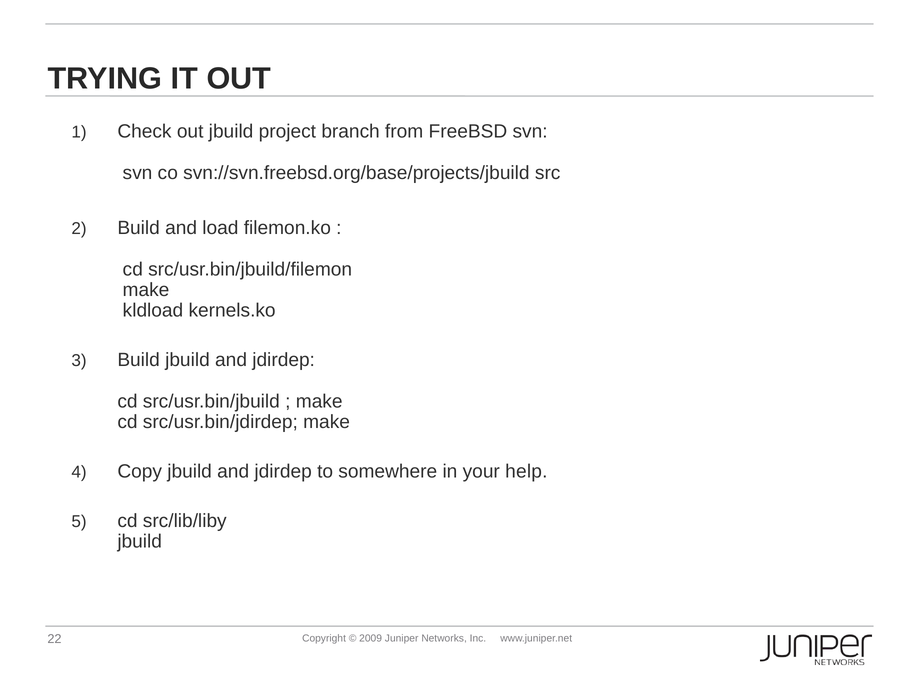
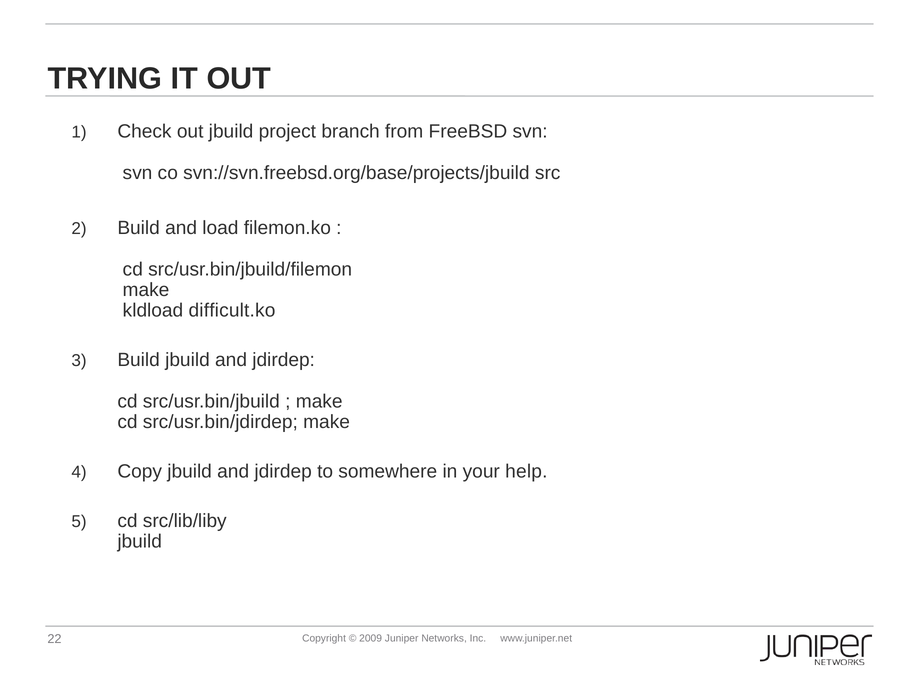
kernels.ko: kernels.ko -> difficult.ko
